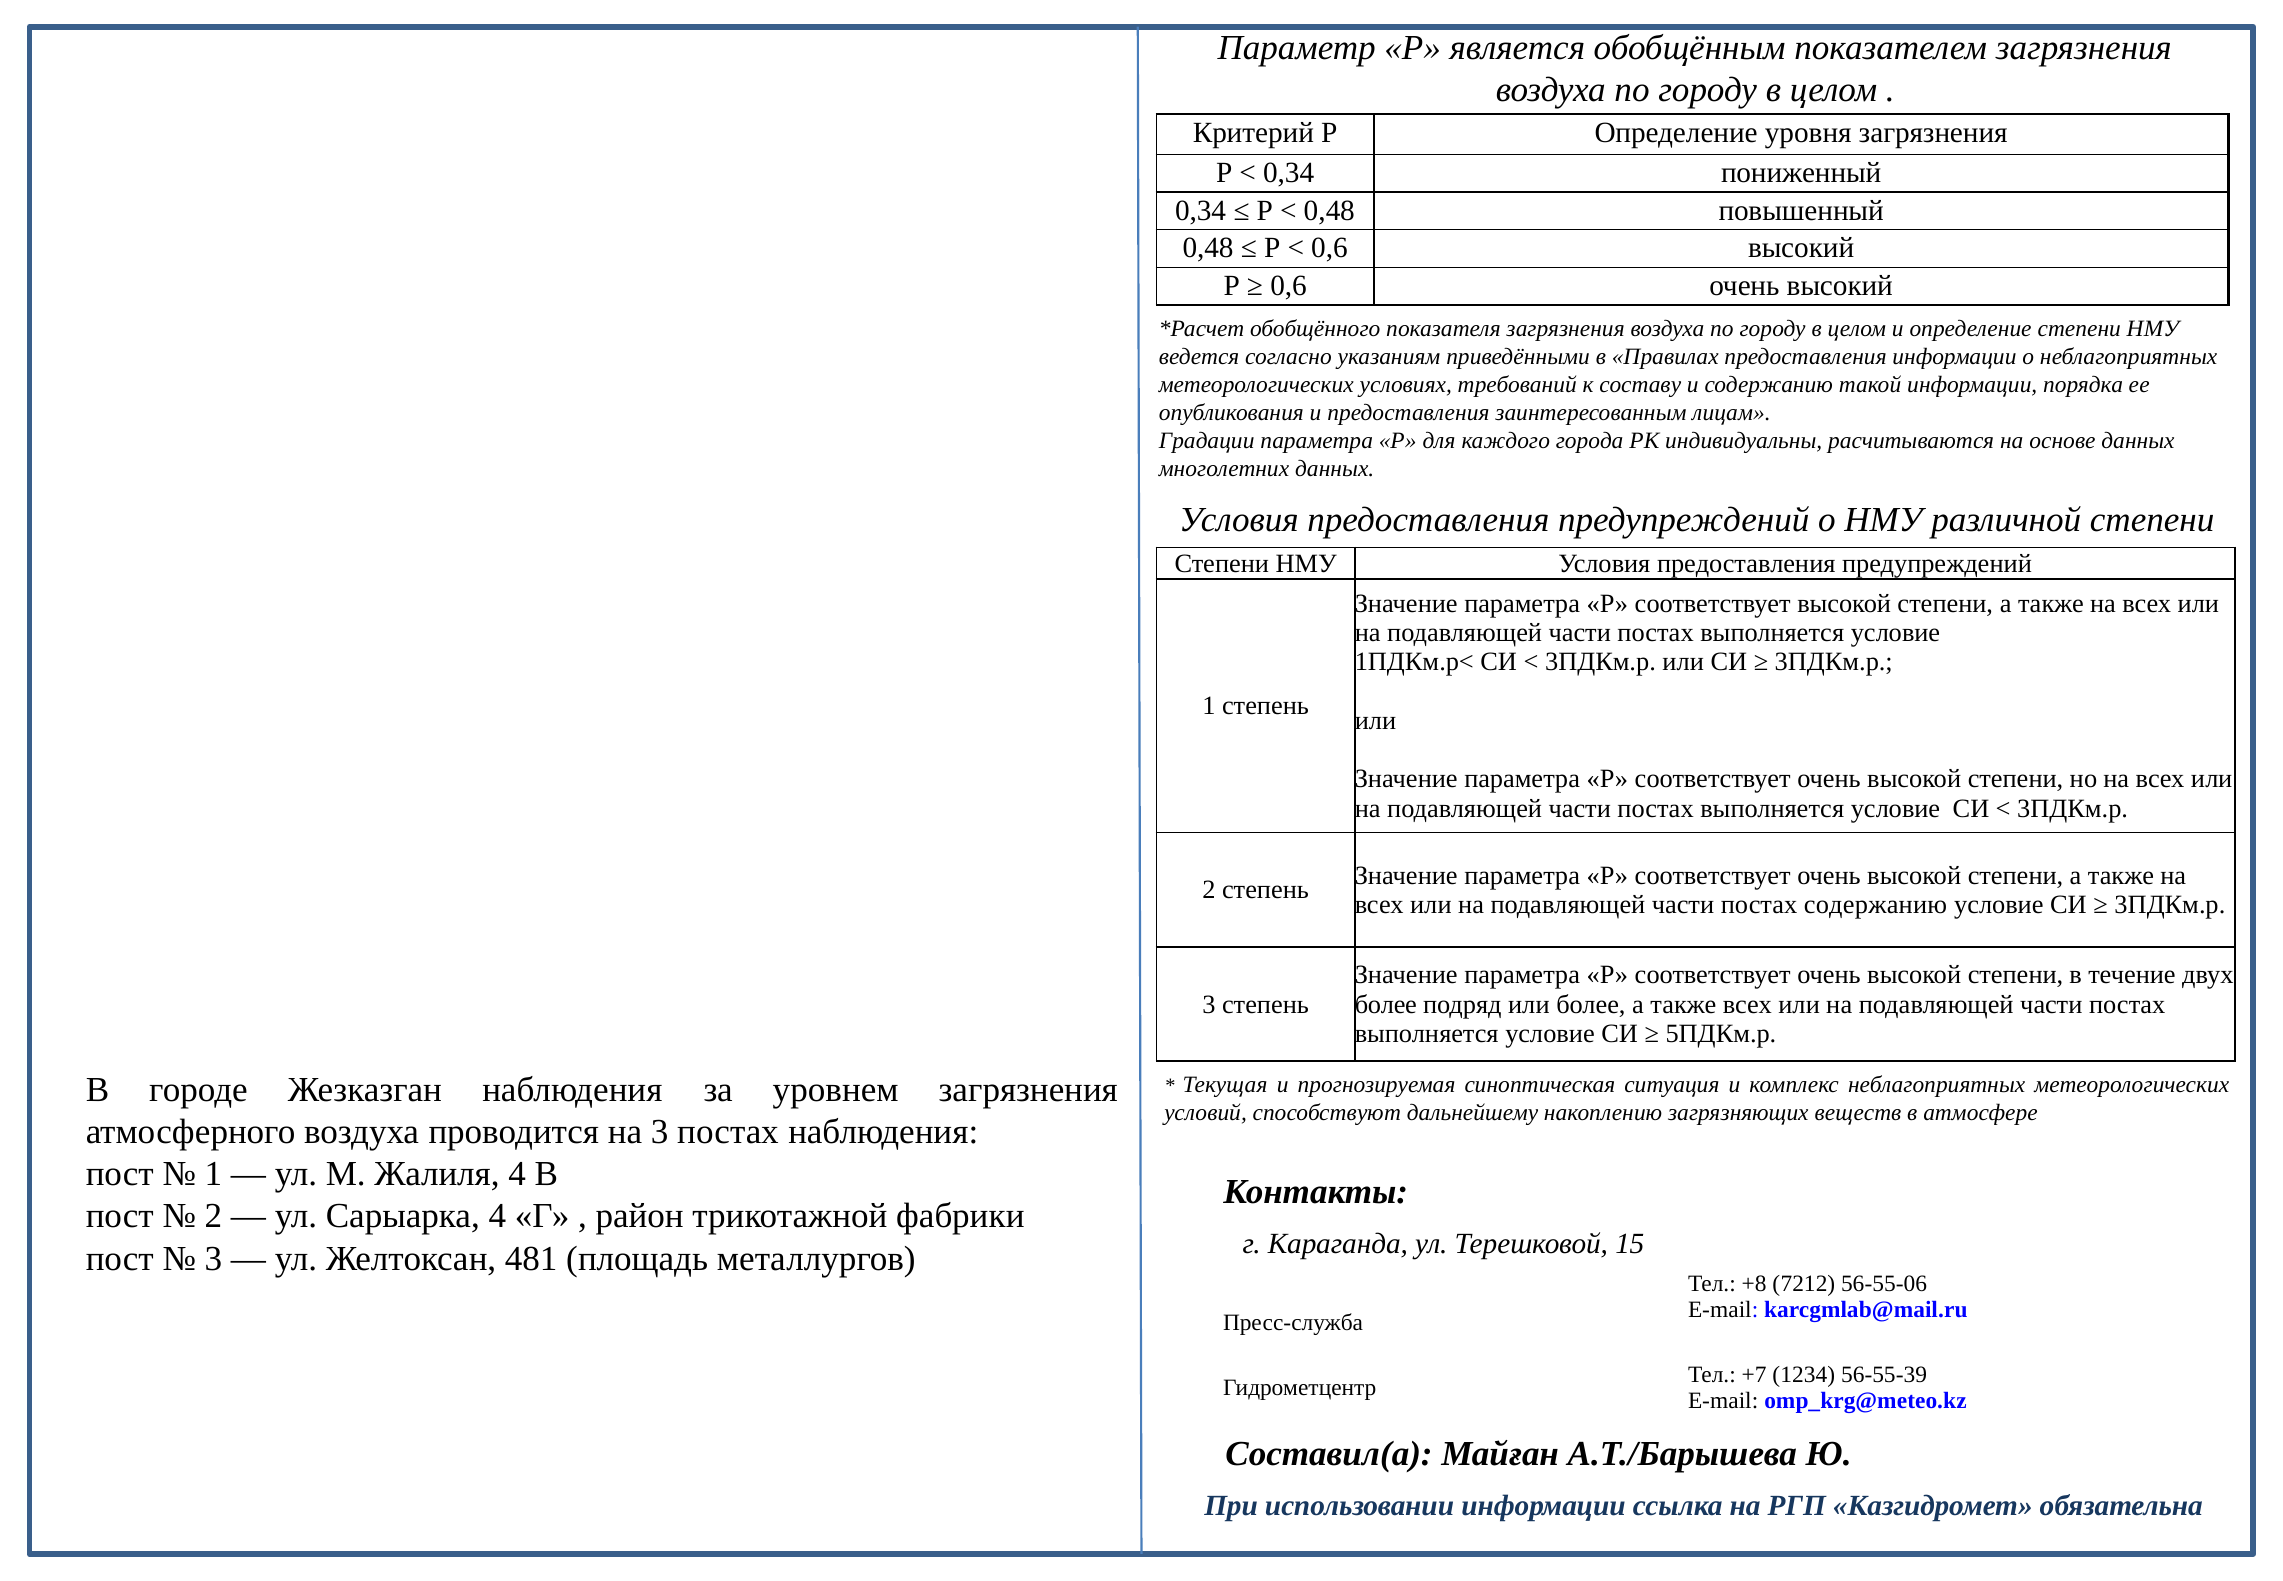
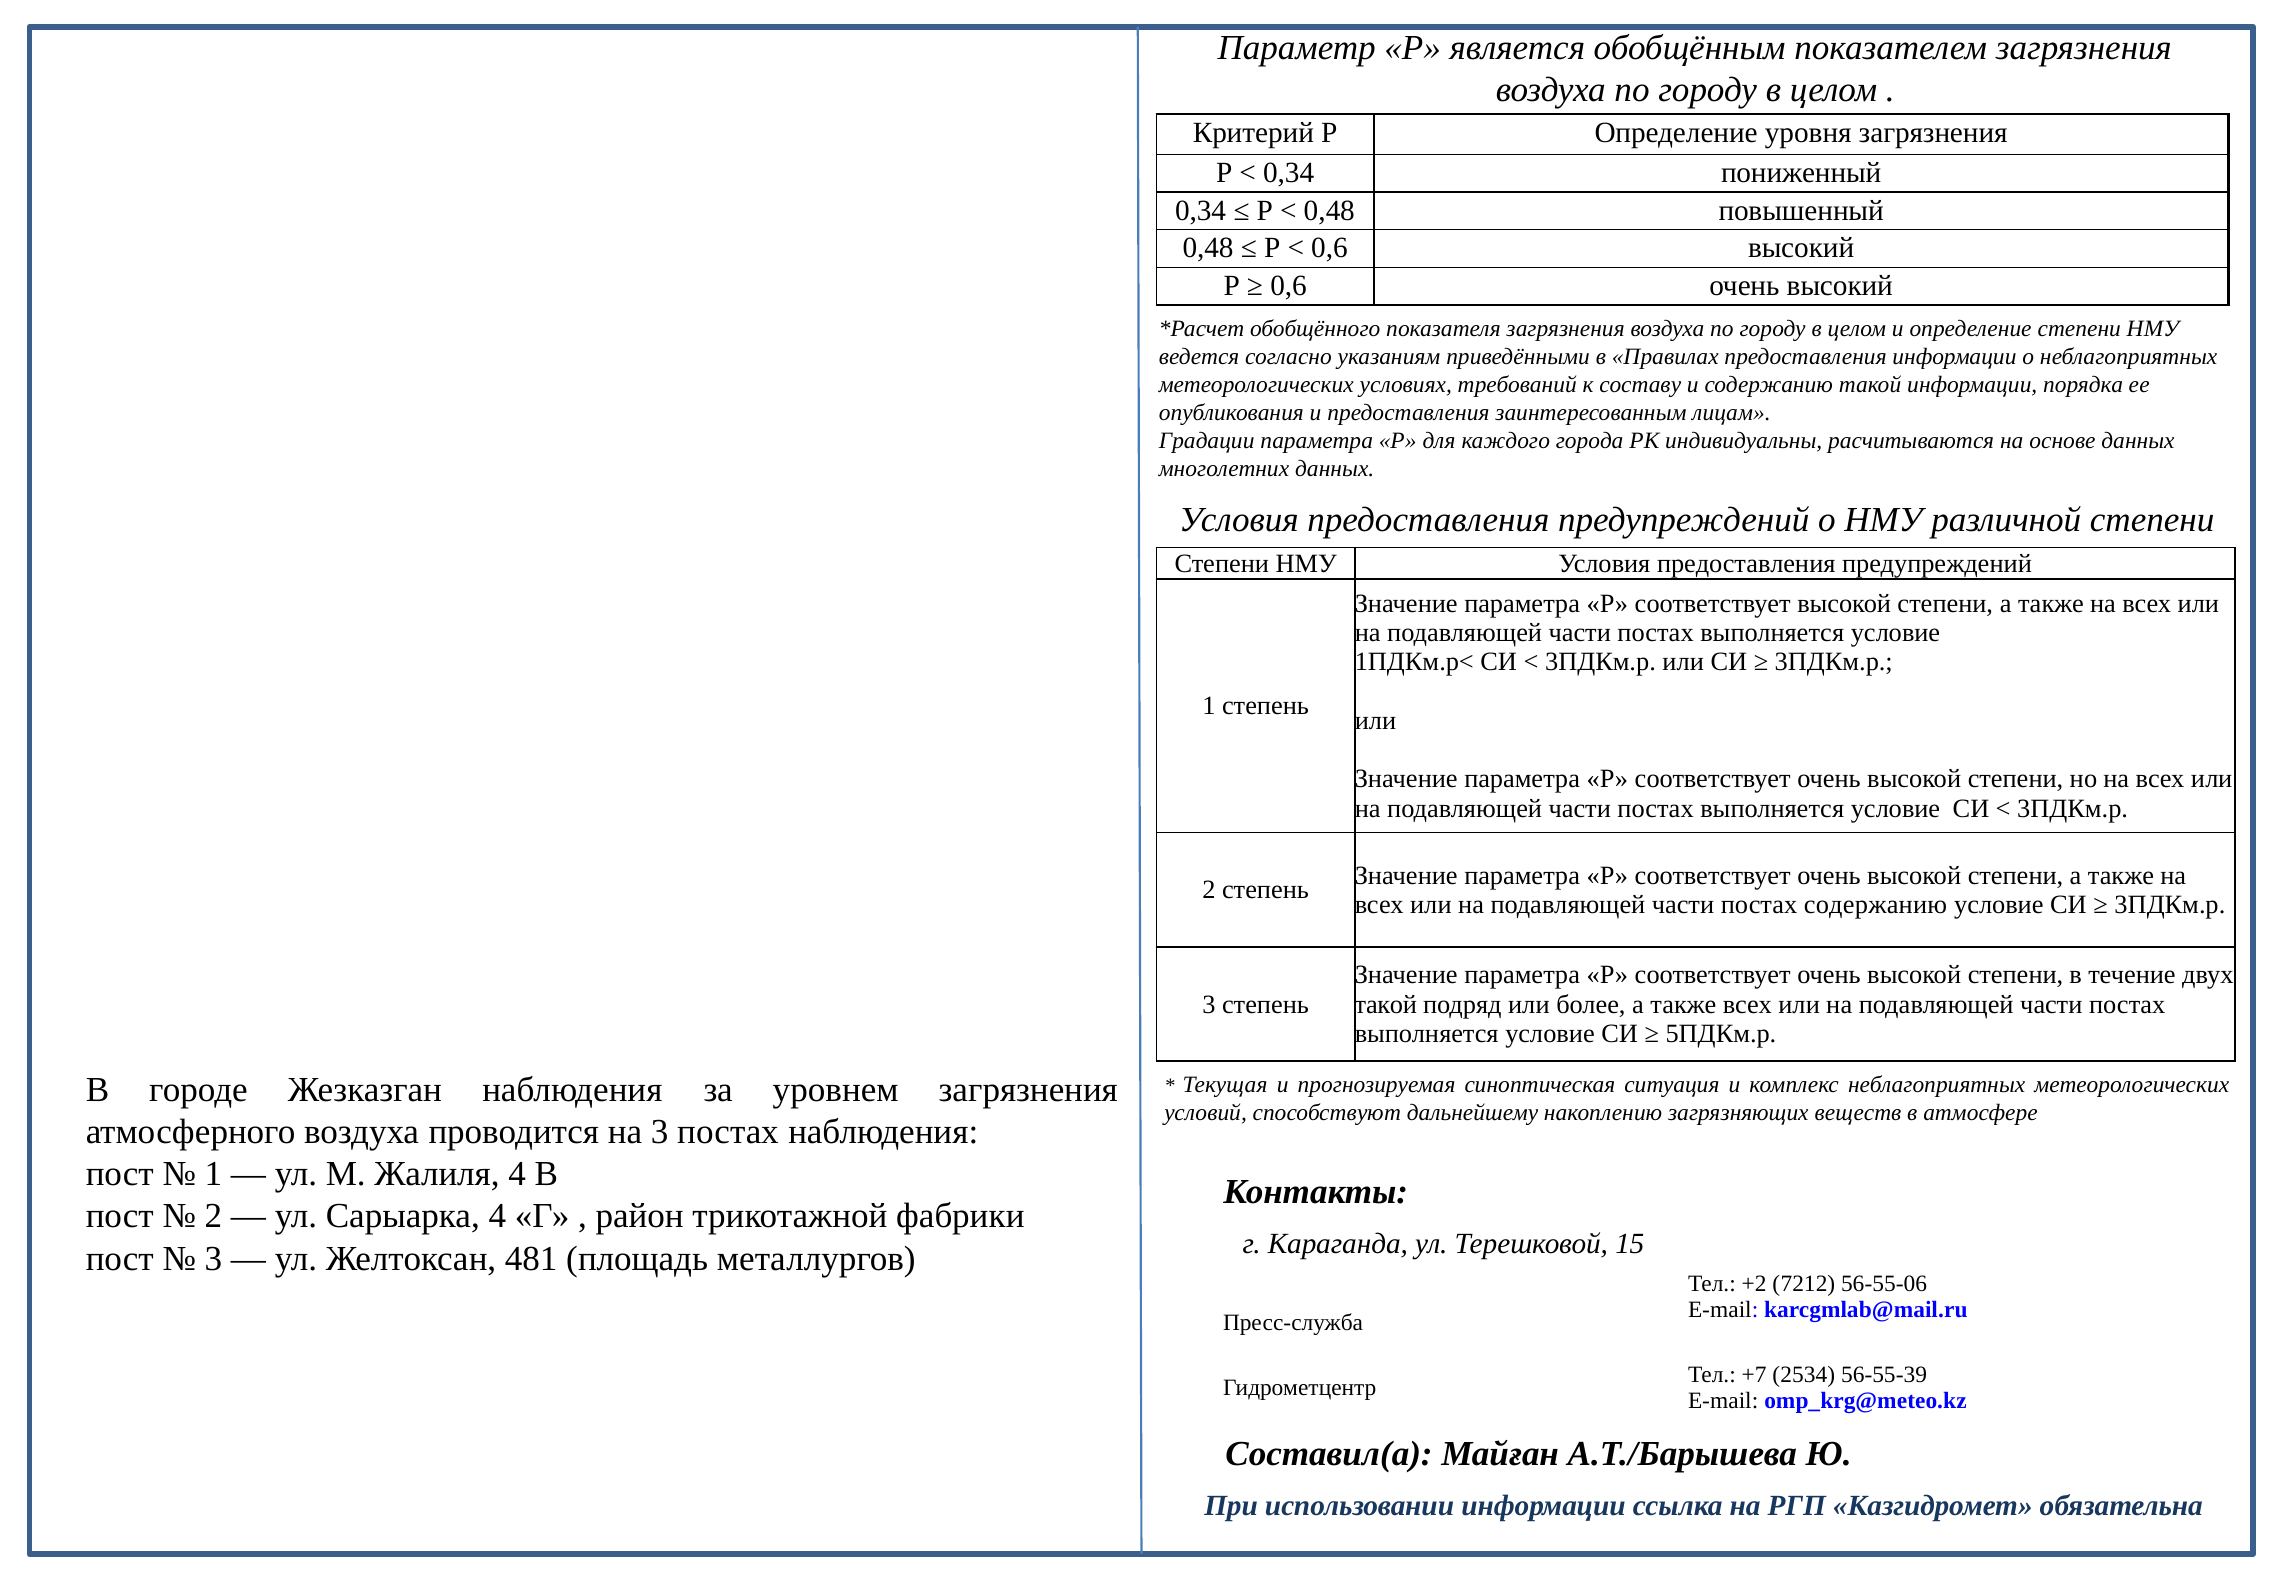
более at (1386, 1004): более -> такой
+8: +8 -> +2
1234: 1234 -> 2534
